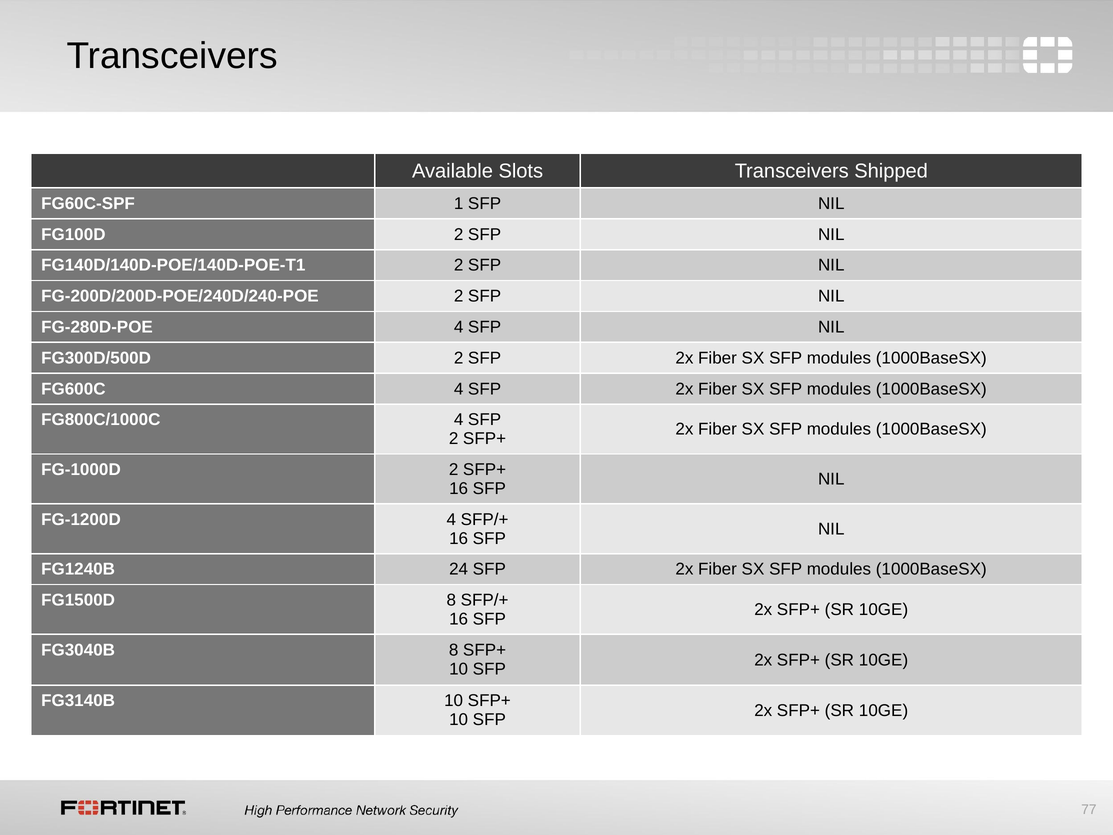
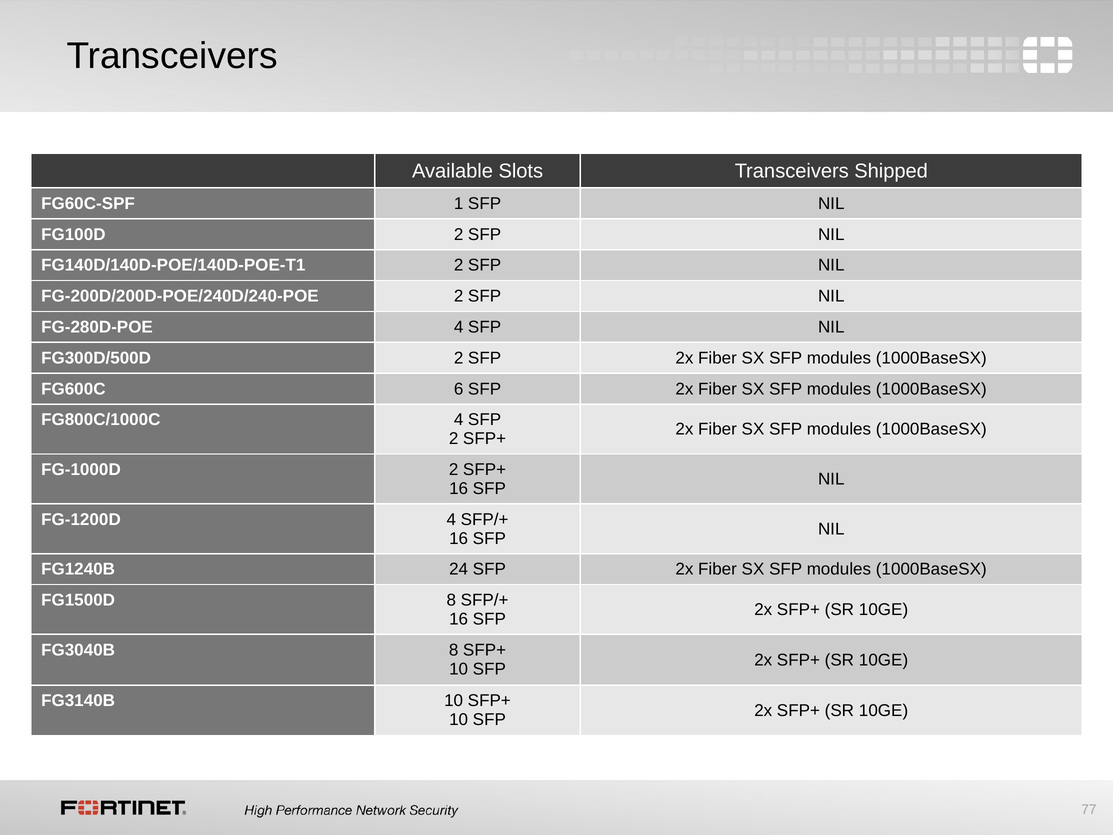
FG600C 4: 4 -> 6
